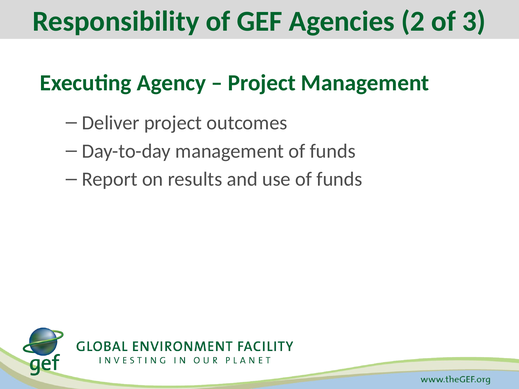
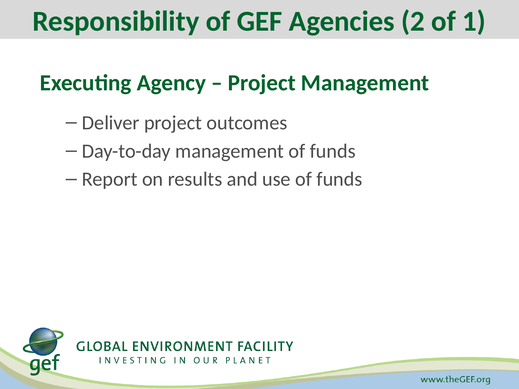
3: 3 -> 1
